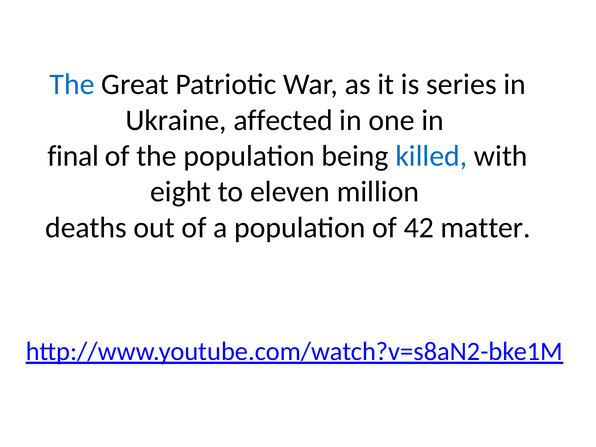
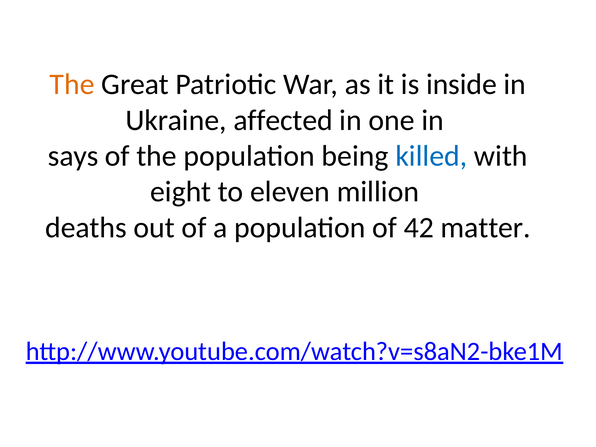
The at (72, 84) colour: blue -> orange
series: series -> inside
final: final -> says
